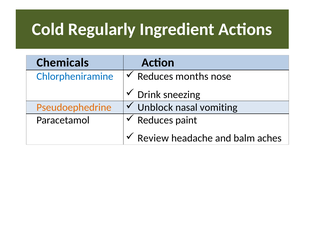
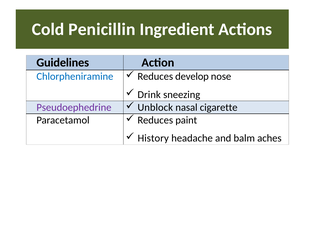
Regularly: Regularly -> Penicillin
Chemicals: Chemicals -> Guidelines
months: months -> develop
Pseudoephedrine colour: orange -> purple
vomiting: vomiting -> cigarette
Review: Review -> History
